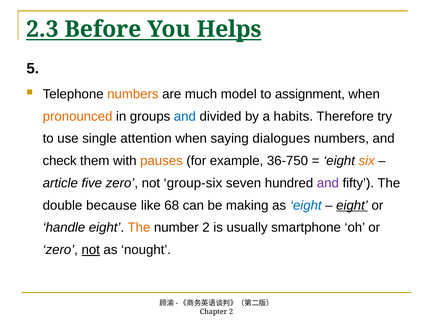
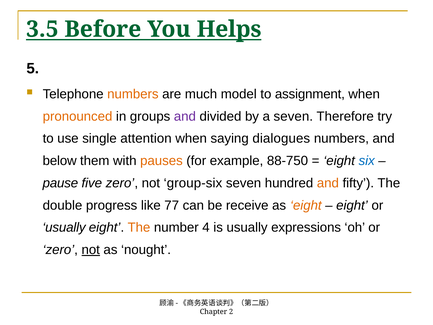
2.3: 2.3 -> 3.5
and at (185, 116) colour: blue -> purple
a habits: habits -> seven
check: check -> below
36-750: 36-750 -> 88-750
six colour: orange -> blue
article: article -> pause
and at (328, 183) colour: purple -> orange
because: because -> progress
68: 68 -> 77
making: making -> receive
eight at (306, 205) colour: blue -> orange
eight at (352, 205) underline: present -> none
handle at (64, 227): handle -> usually
number 2: 2 -> 4
smartphone: smartphone -> expressions
